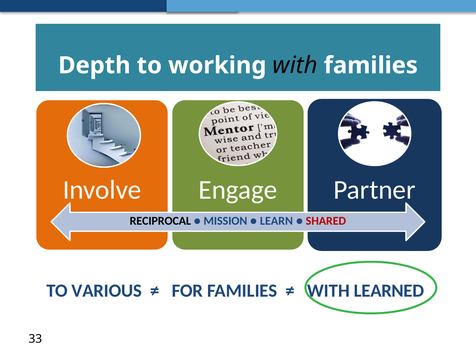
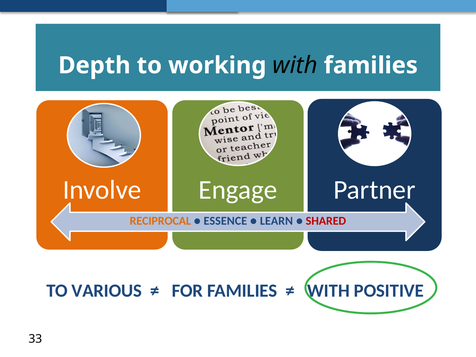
RECIPROCAL colour: black -> orange
MISSION: MISSION -> ESSENCE
LEARNED: LEARNED -> POSITIVE
